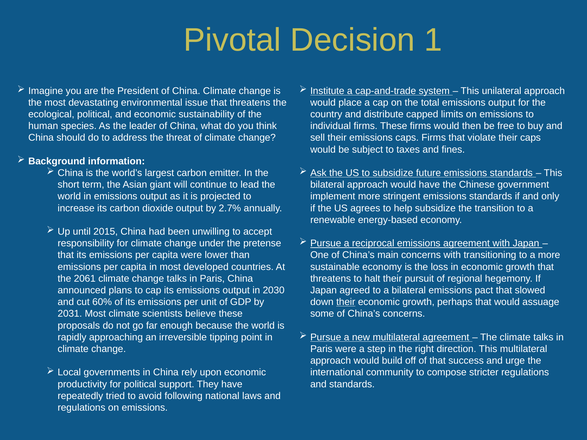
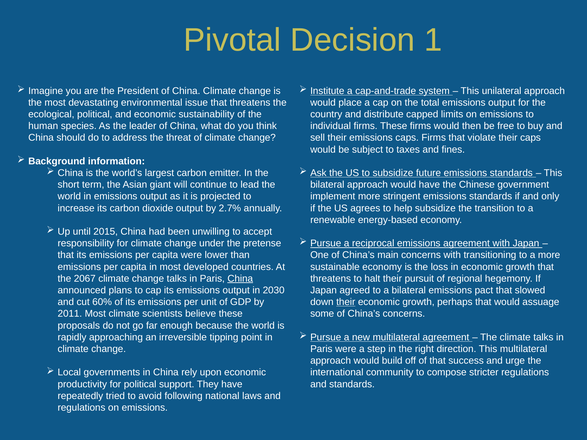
2061: 2061 -> 2067
China at (240, 279) underline: none -> present
2031: 2031 -> 2011
